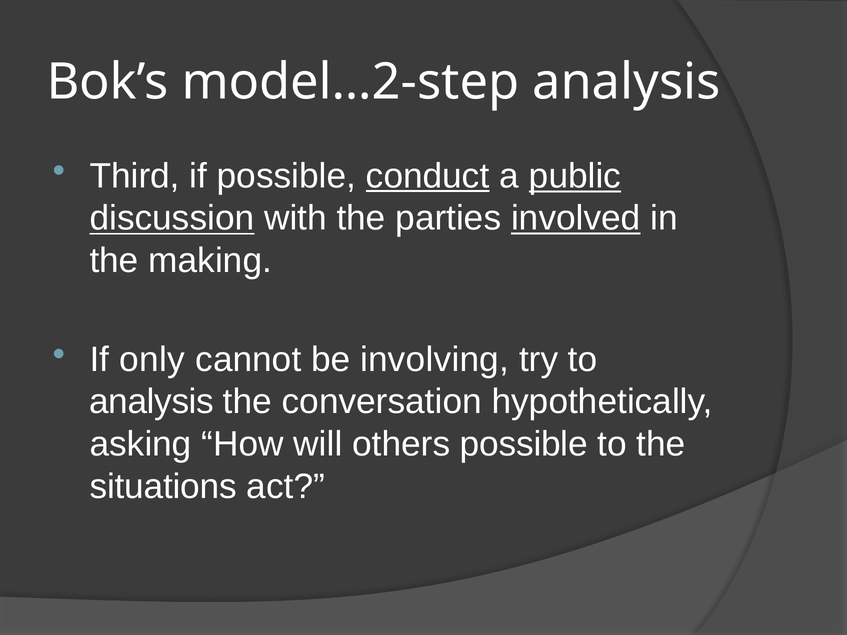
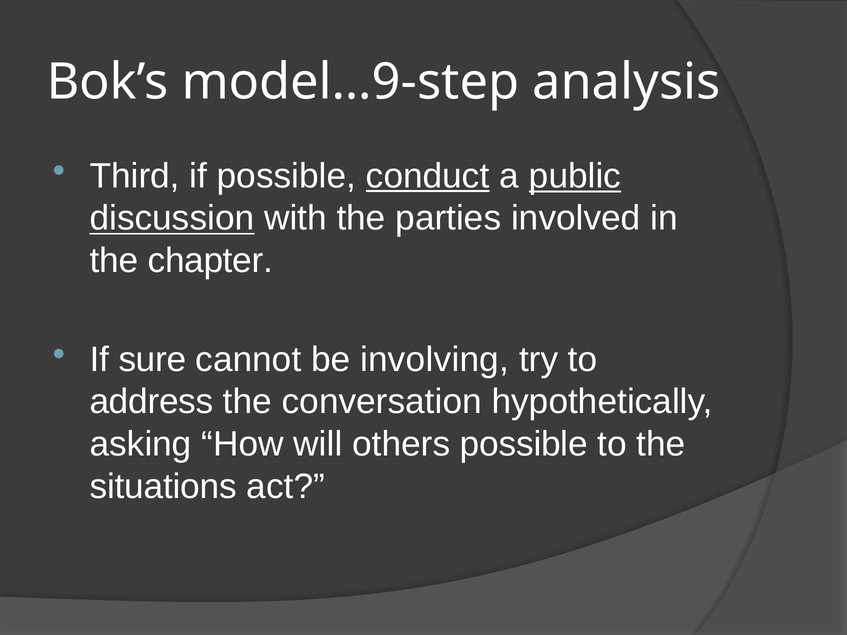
model…2-step: model…2-step -> model…9-step
involved underline: present -> none
making: making -> chapter
only: only -> sure
analysis at (152, 402): analysis -> address
